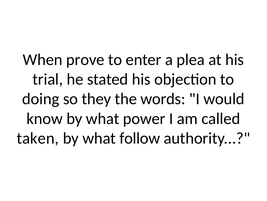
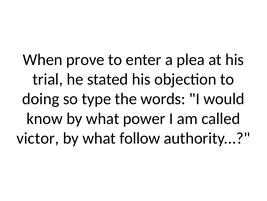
they: they -> type
taken: taken -> victor
